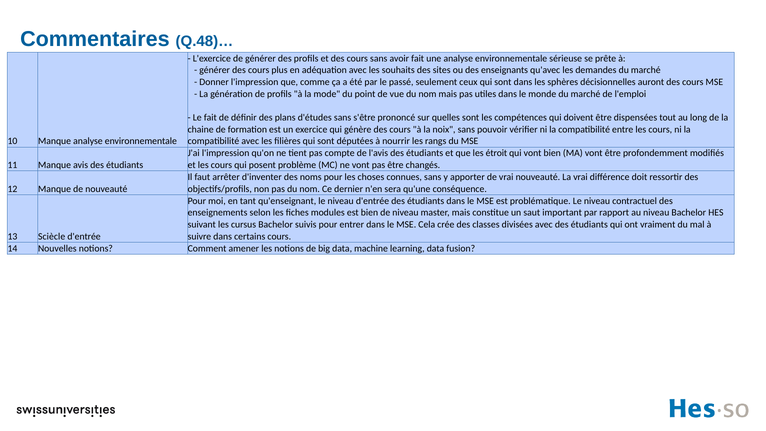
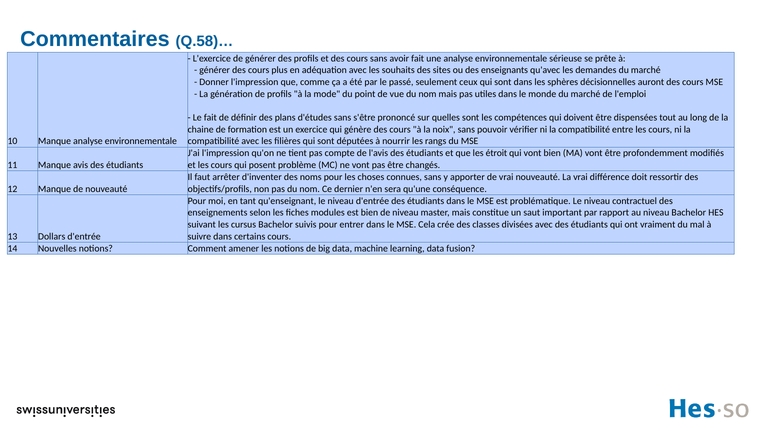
Q.48)…: Q.48)… -> Q.58)…
Sciècle: Sciècle -> Dollars
